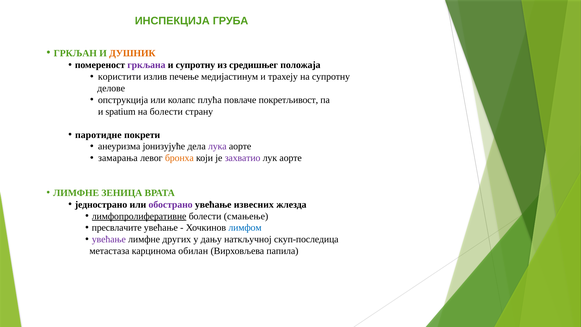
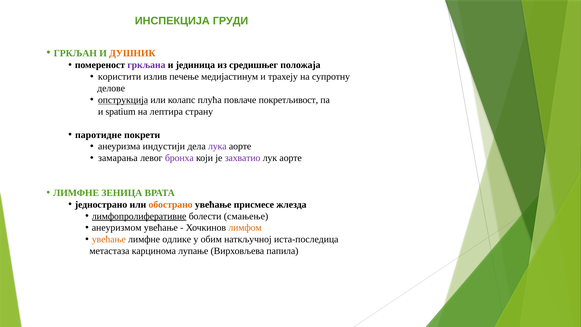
ГРУБА: ГРУБА -> ГРУДИ
и супротну: супротну -> јединица
опструкција underline: none -> present
на болести: болести -> лептира
јонизујуће: јонизујуће -> индустији
бронха colour: orange -> purple
обострано colour: purple -> orange
извесних: извесних -> присмесе
пресвлачите: пресвлачите -> анеуризмом
лимфом colour: blue -> orange
увећање at (109, 239) colour: purple -> orange
других: других -> одлике
дању: дању -> обим
скуп-последица: скуп-последица -> иста-последица
обилан: обилан -> лупање
